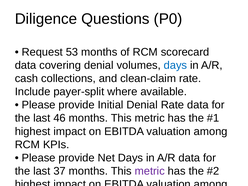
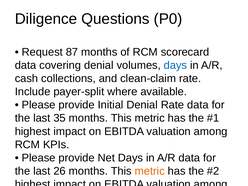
53: 53 -> 87
46: 46 -> 35
37: 37 -> 26
metric at (150, 171) colour: purple -> orange
